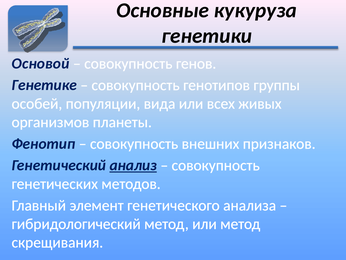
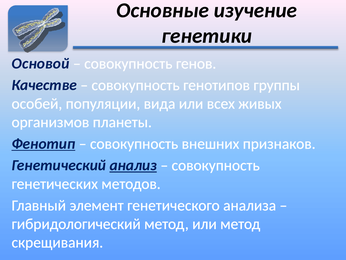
кукуруза: кукуруза -> изучение
Генетике: Генетике -> Качестве
Фенотип underline: none -> present
